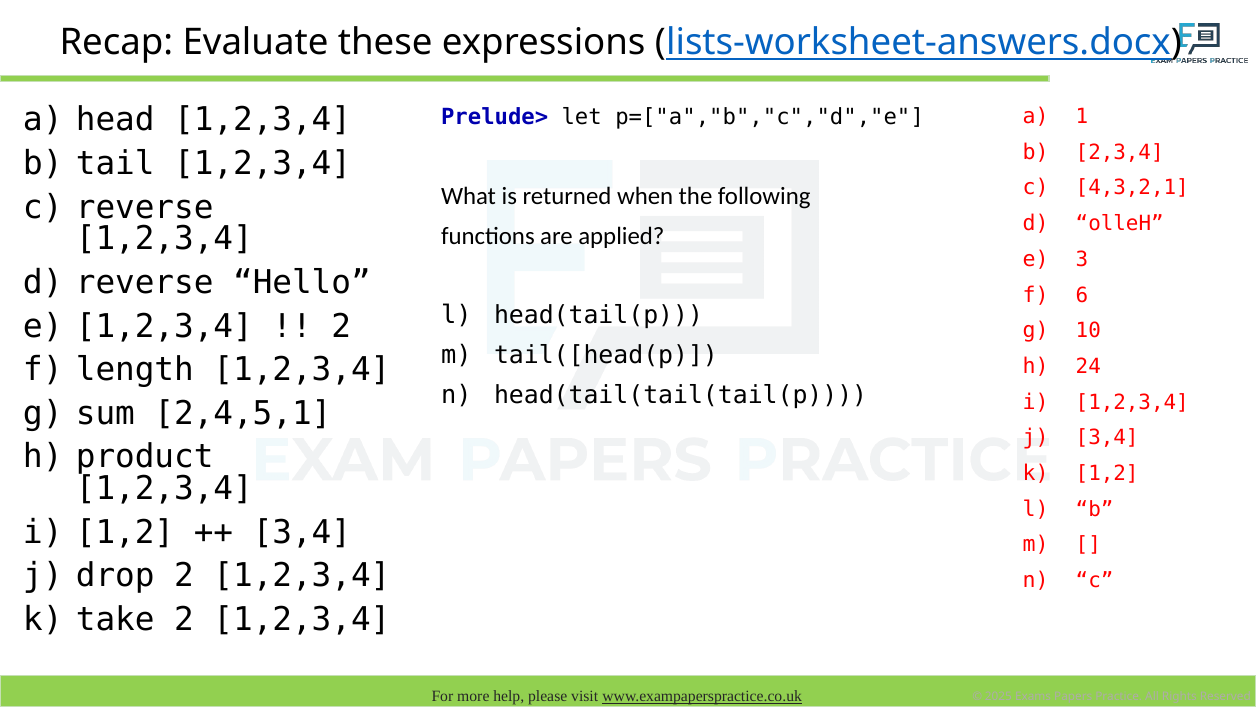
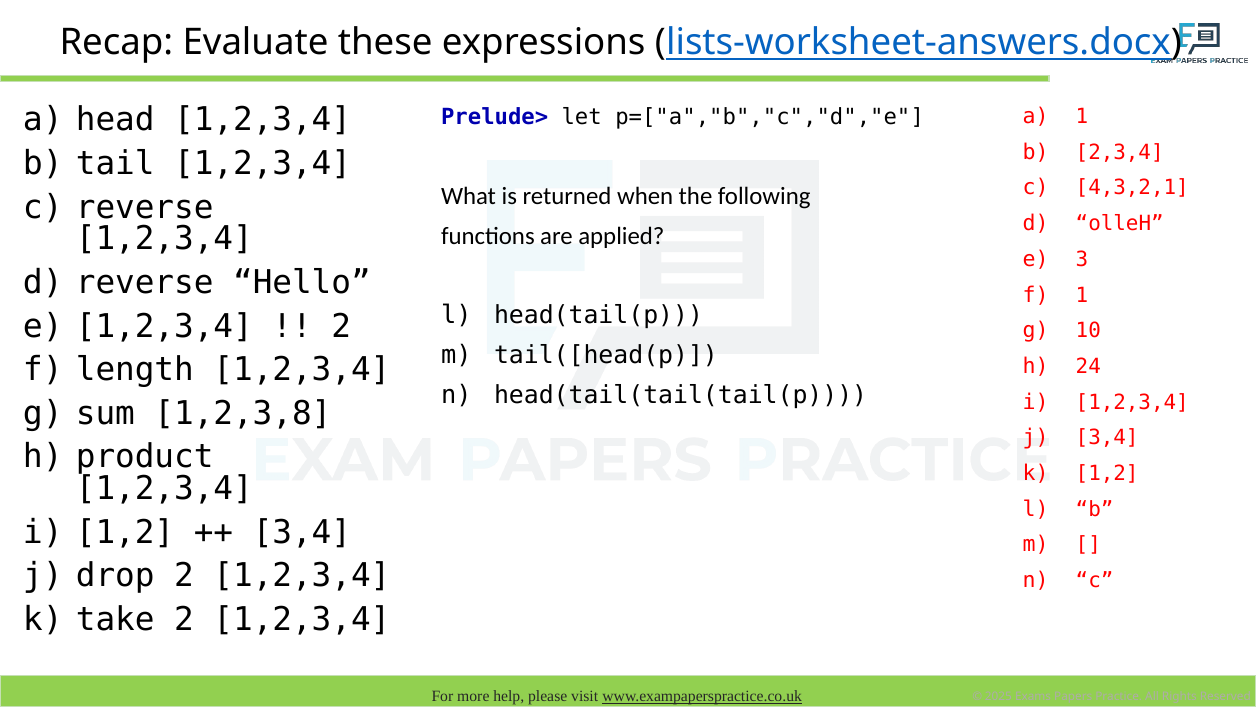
6 at (1082, 295): 6 -> 1
2,4,5,1: 2,4,5,1 -> 1,2,3,8
